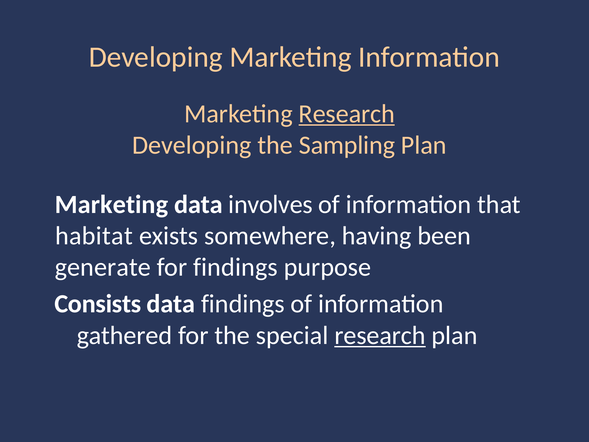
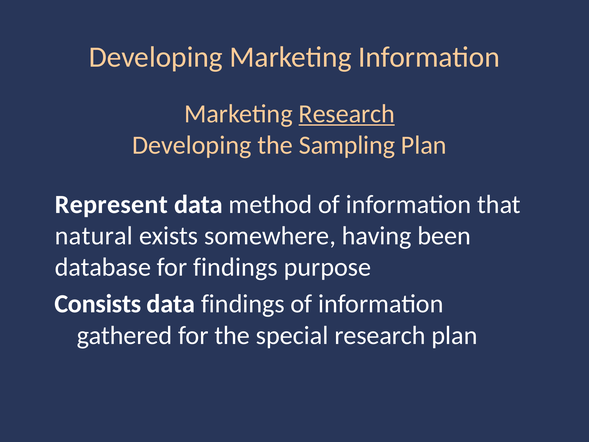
Marketing at (111, 204): Marketing -> Represent
involves: involves -> method
habitat: habitat -> natural
generate: generate -> database
research at (380, 335) underline: present -> none
